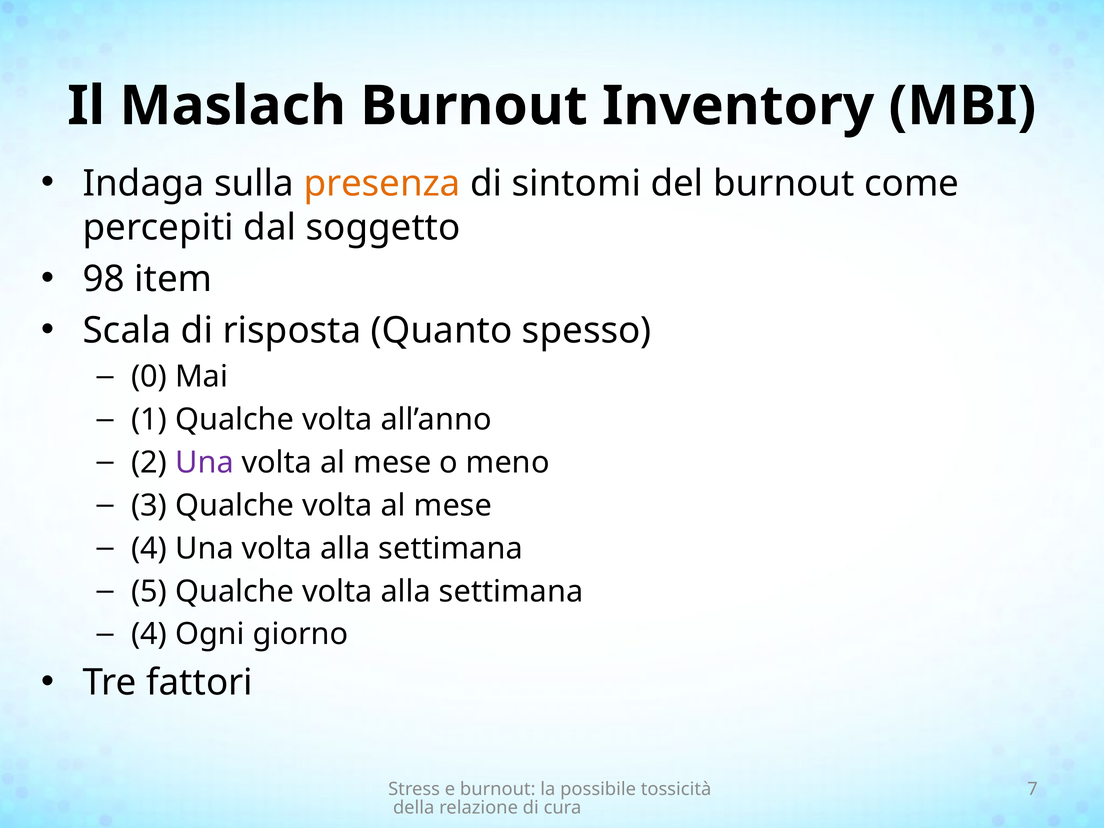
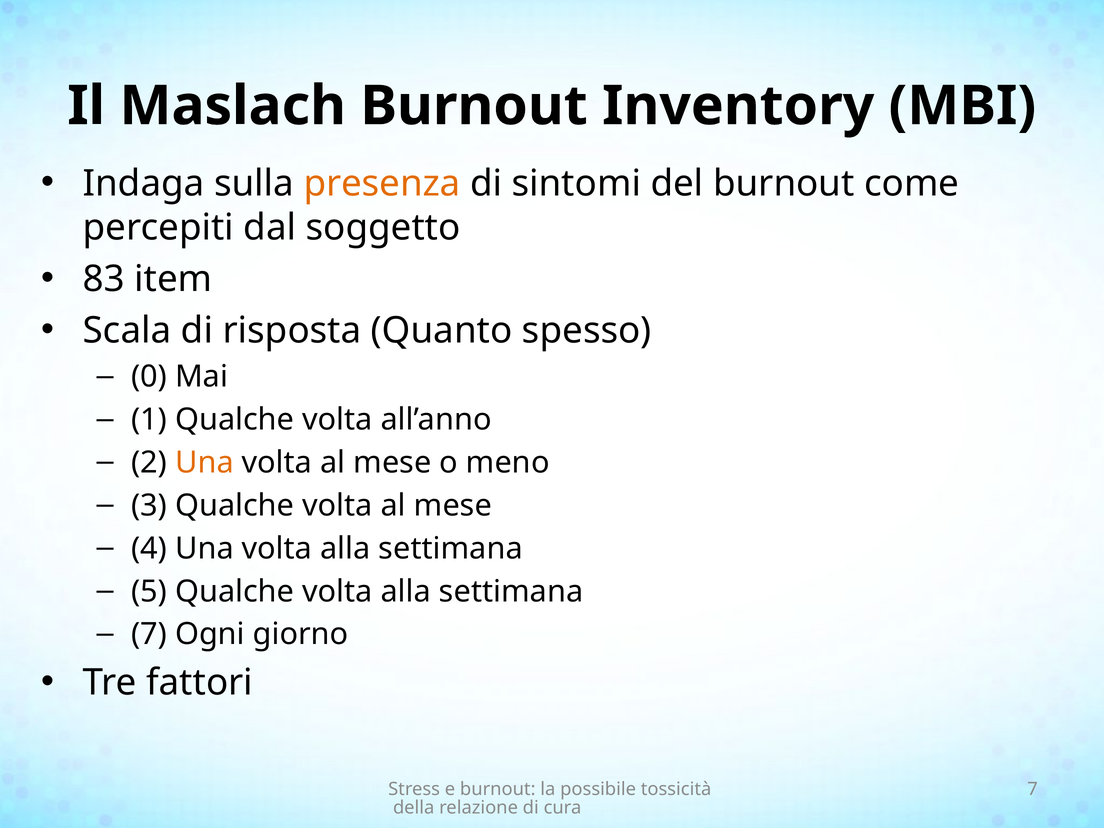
98: 98 -> 83
Una at (204, 463) colour: purple -> orange
4 at (149, 634): 4 -> 7
